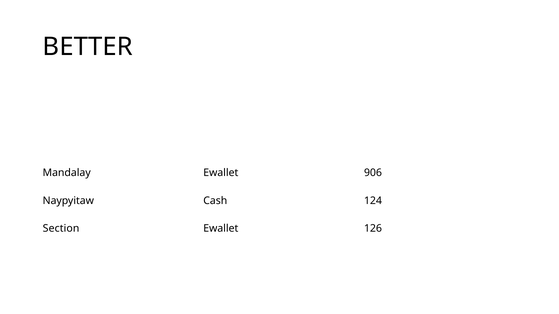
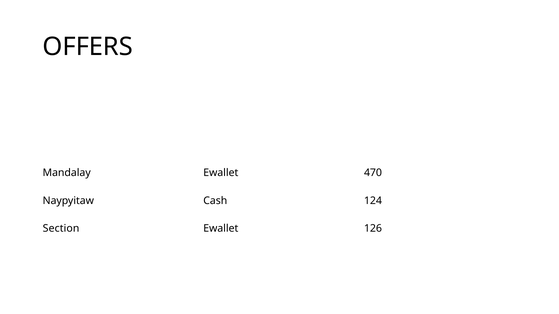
BETTER: BETTER -> OFFERS
906: 906 -> 470
